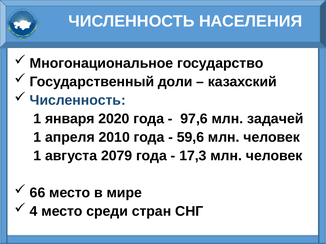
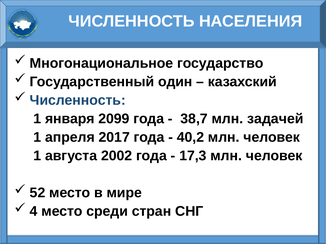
доли: доли -> один
2020: 2020 -> 2099
97,6: 97,6 -> 38,7
2010: 2010 -> 2017
59,6: 59,6 -> 40,2
2079: 2079 -> 2002
66: 66 -> 52
